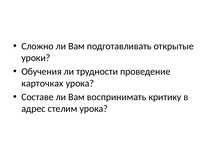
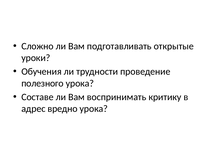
карточках: карточках -> полезного
стелим: стелим -> вредно
